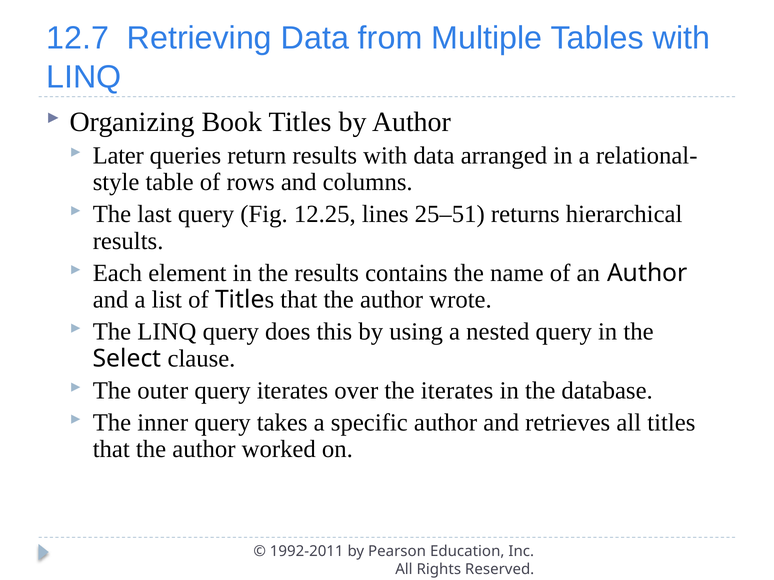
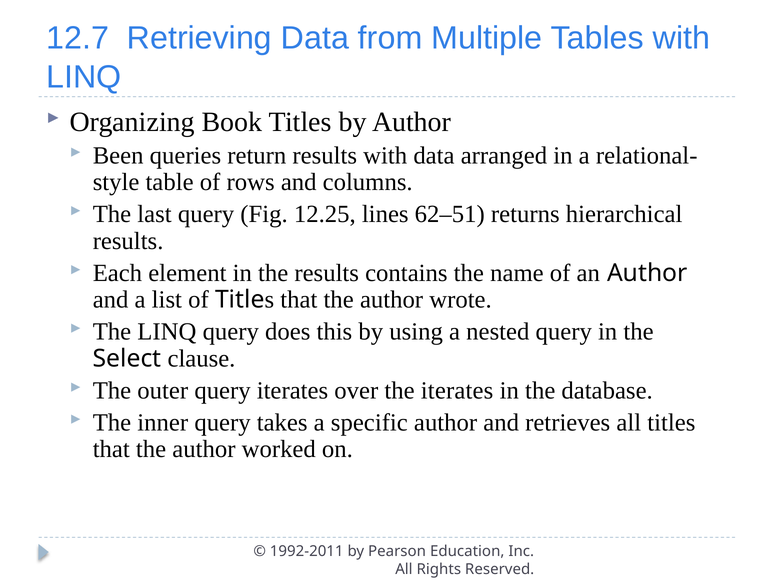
Later: Later -> Been
25–51: 25–51 -> 62–51
